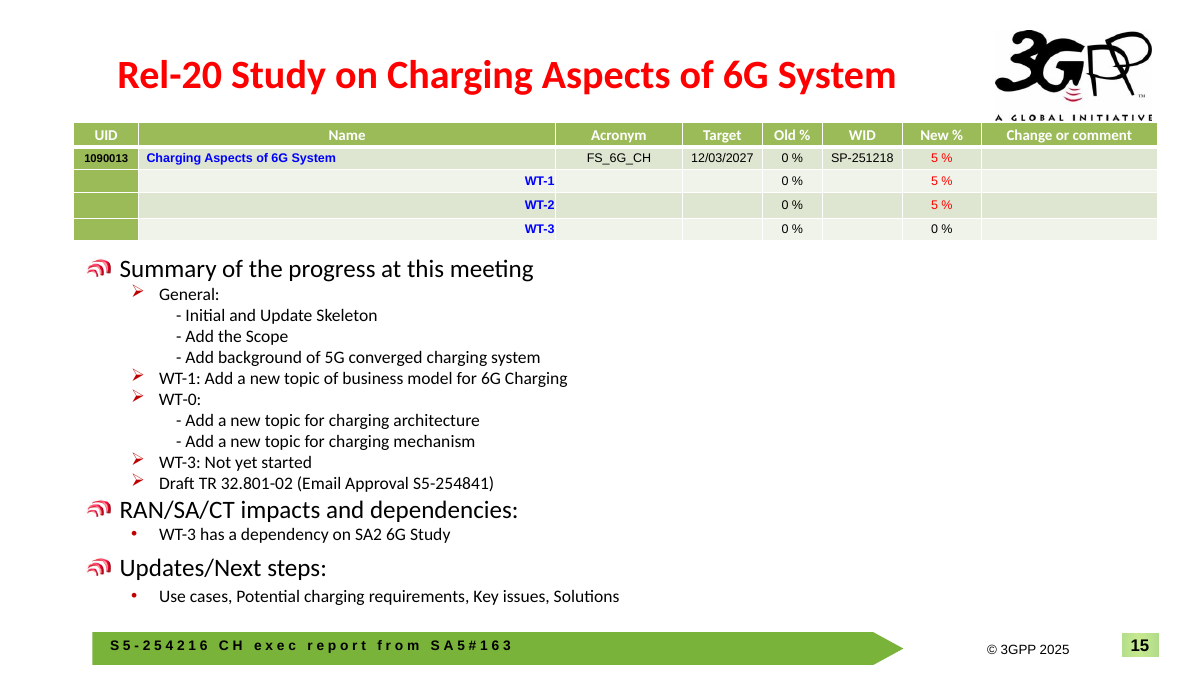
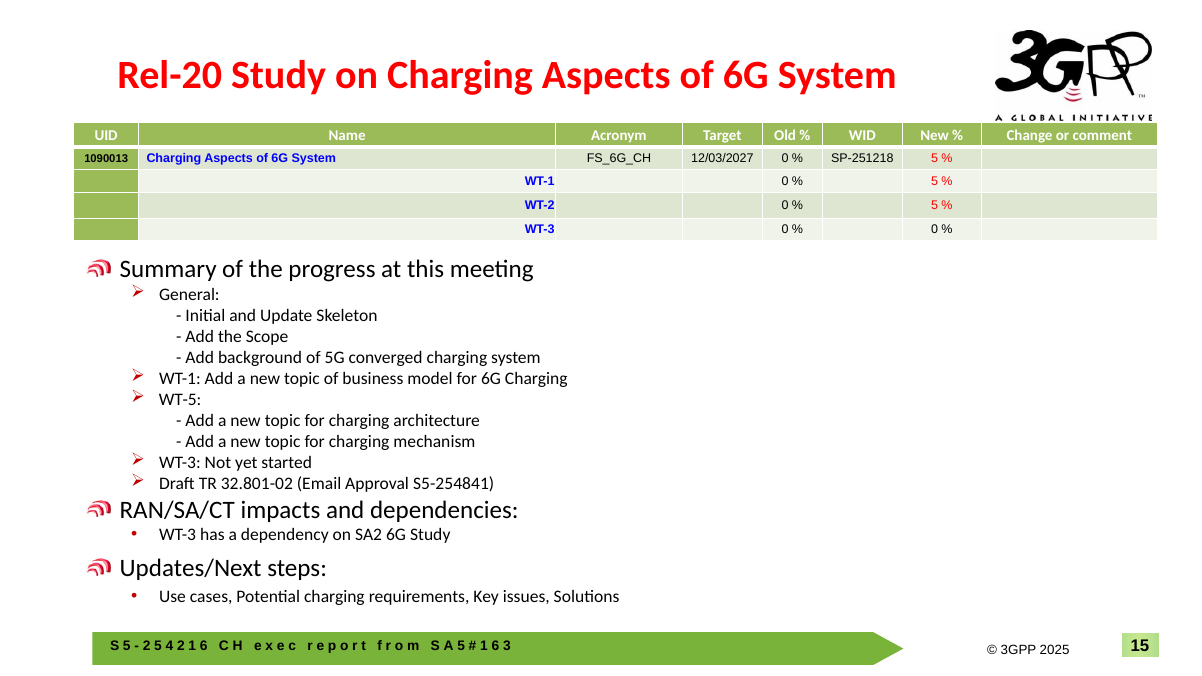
WT-0: WT-0 -> WT-5
